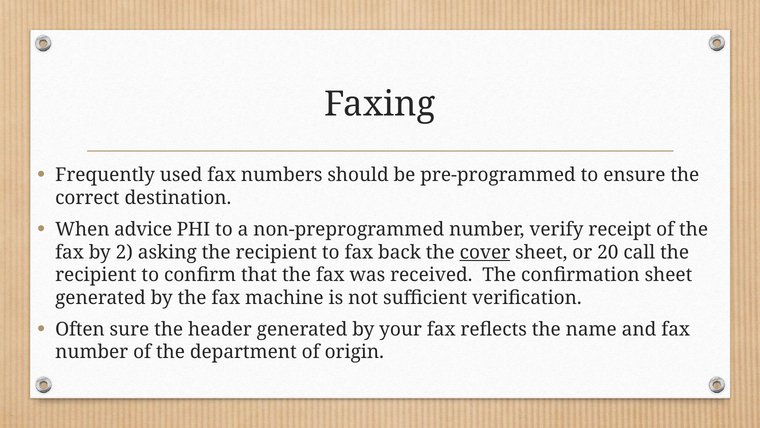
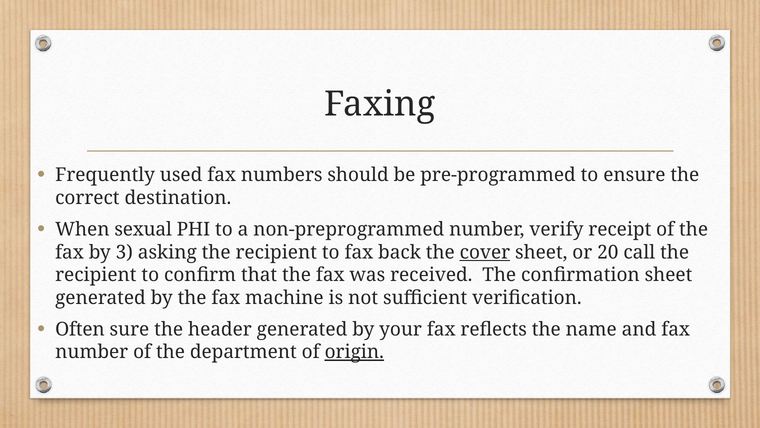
advice: advice -> sexual
2: 2 -> 3
origin underline: none -> present
